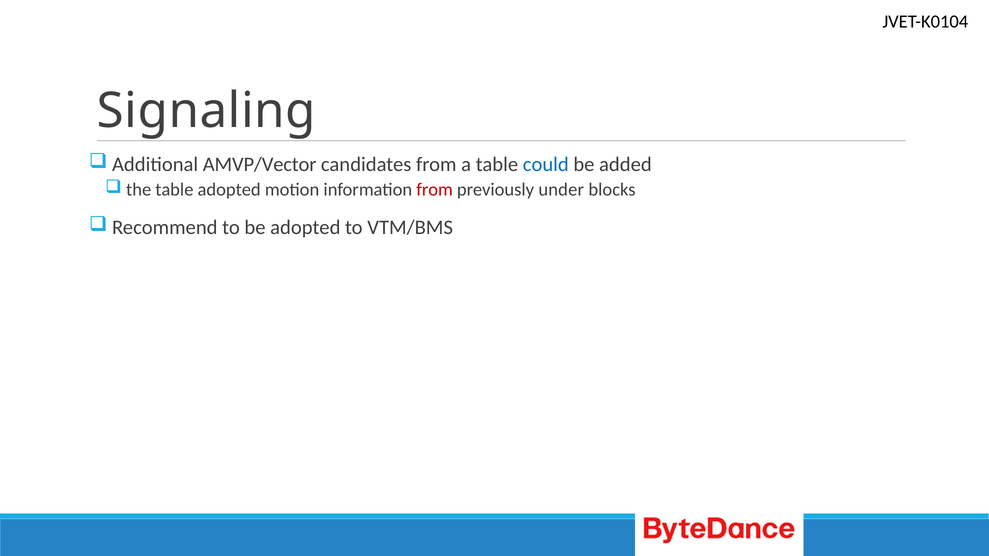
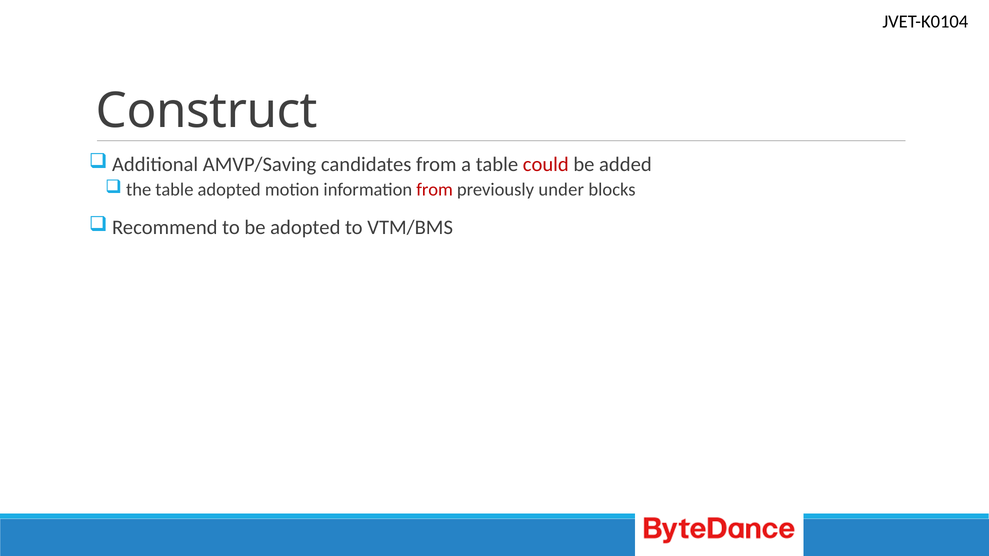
Signaling: Signaling -> Construct
AMVP/Vector: AMVP/Vector -> AMVP/Saving
could colour: blue -> red
